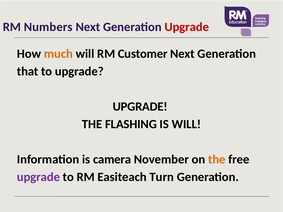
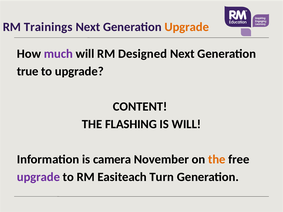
Numbers: Numbers -> Trainings
Upgrade at (187, 27) colour: red -> orange
much colour: orange -> purple
Customer: Customer -> Designed
that: that -> true
UPGRADE at (140, 107): UPGRADE -> CONTENT
